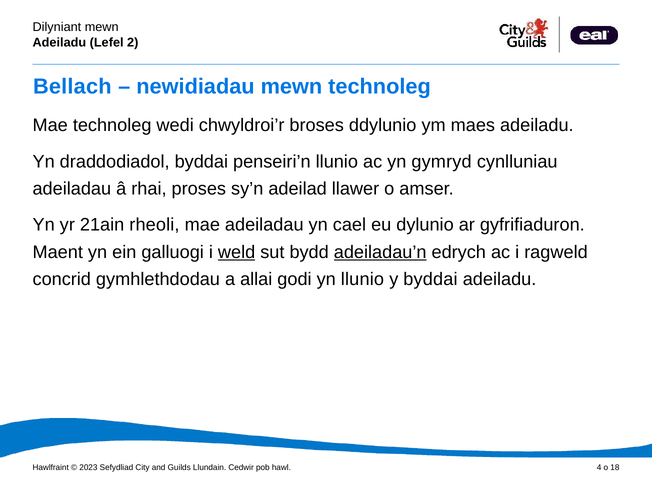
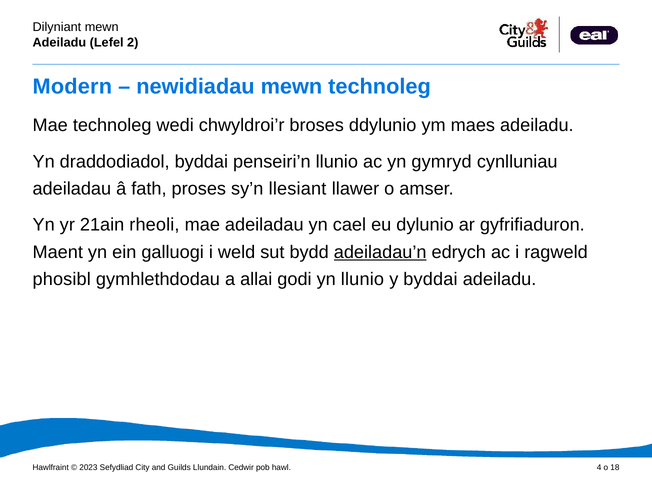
Bellach: Bellach -> Modern
rhai: rhai -> fath
adeilad: adeilad -> llesiant
weld underline: present -> none
concrid: concrid -> phosibl
